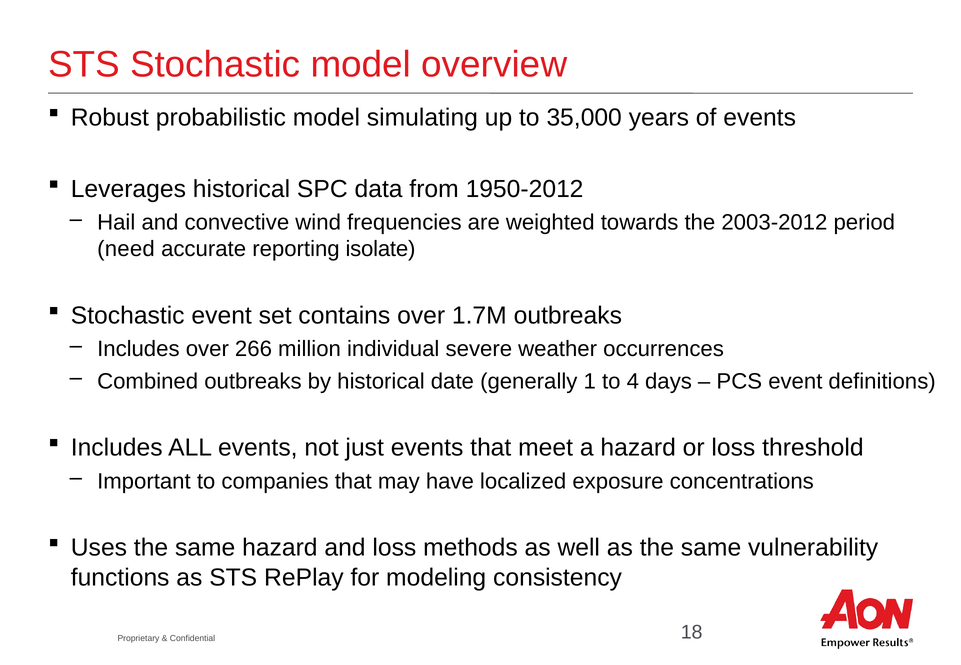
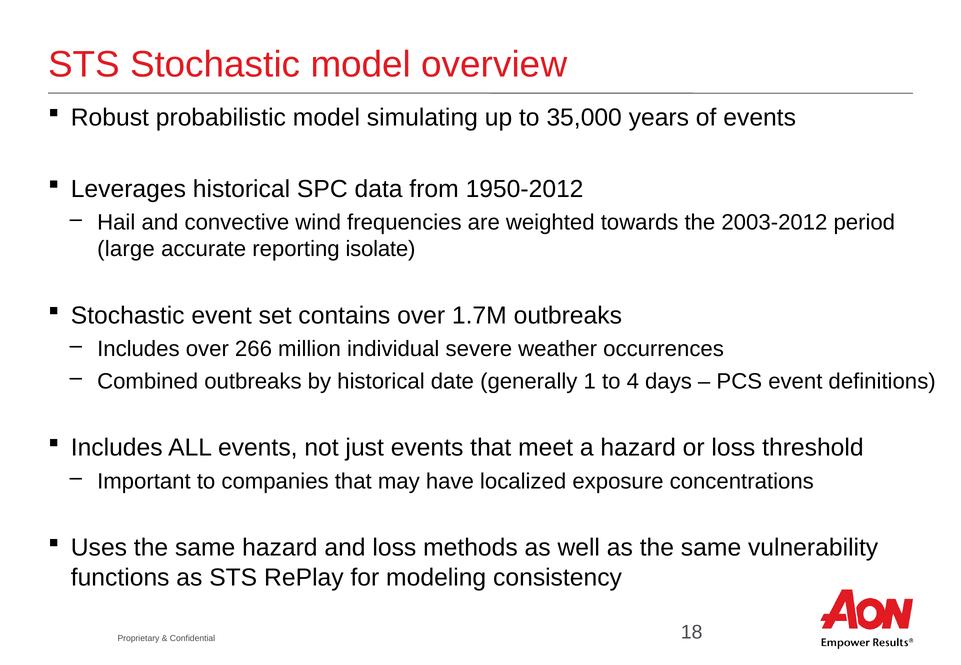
need: need -> large
